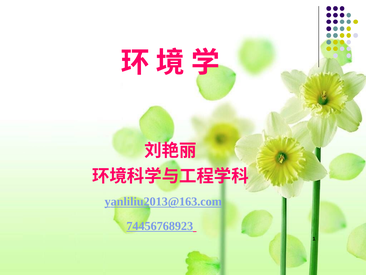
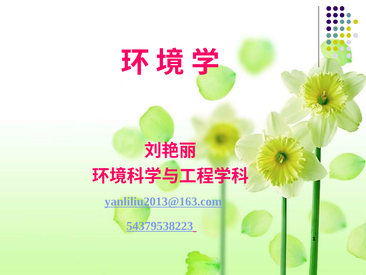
74456768923: 74456768923 -> 54379538223
